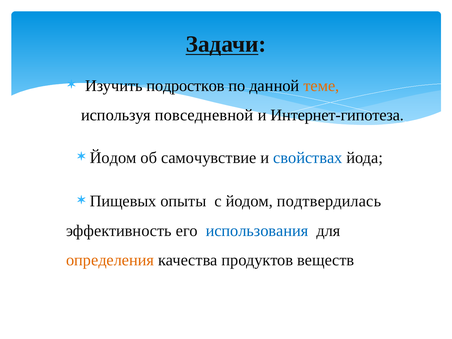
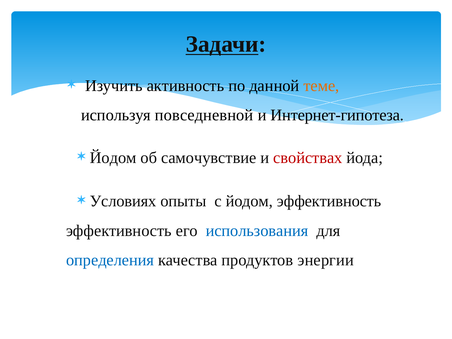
подростков: подростков -> активность
свойствах colour: blue -> red
Пищевых: Пищевых -> Условиях
йодом подтвердилась: подтвердилась -> эффективность
определения colour: orange -> blue
веществ: веществ -> энергии
